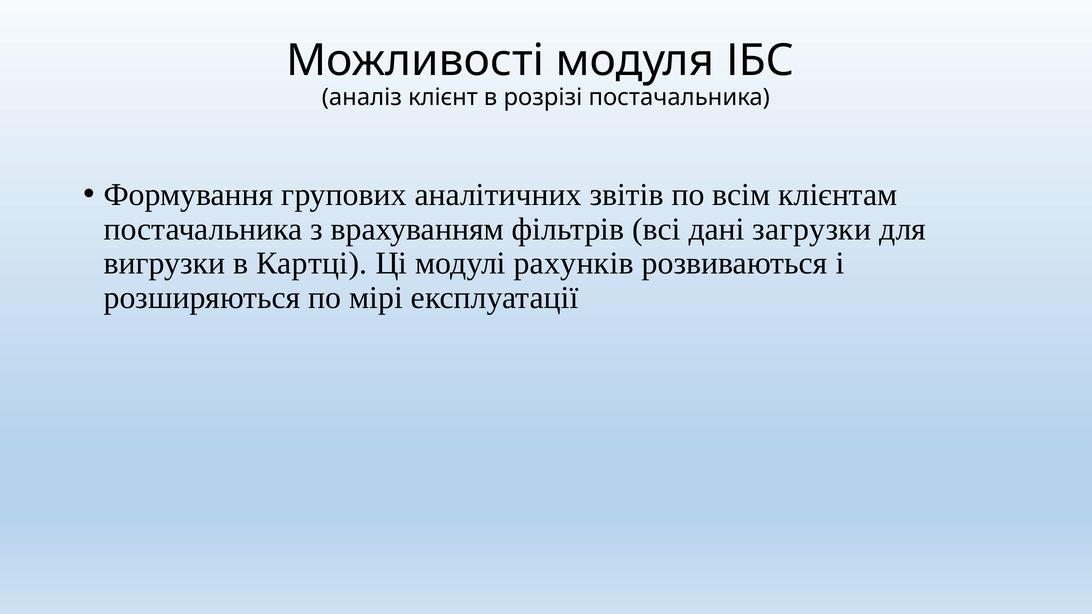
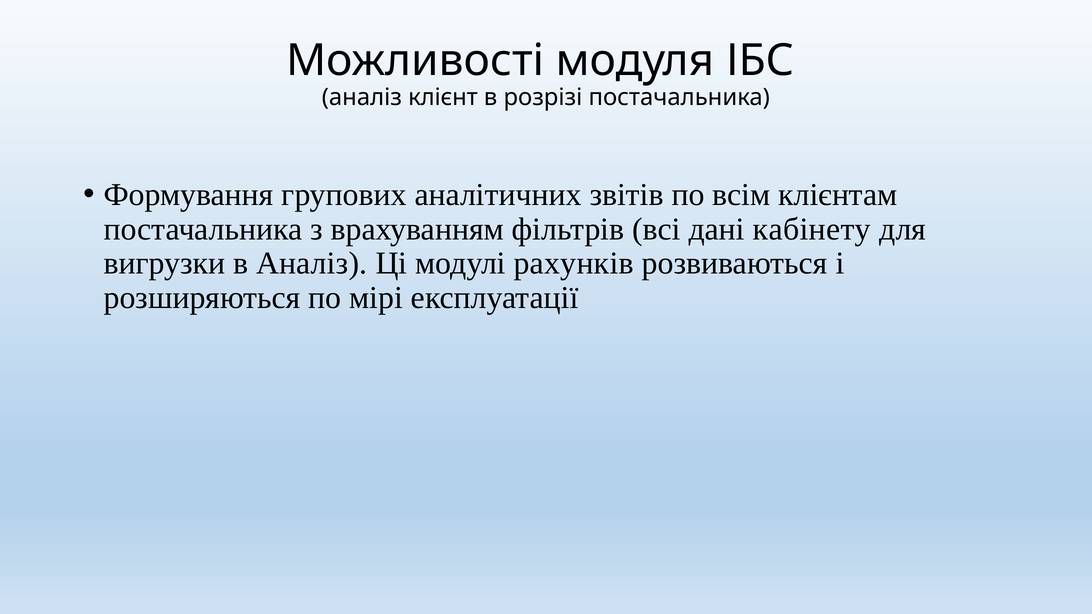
загрузки: загрузки -> кабінету
в Картці: Картці -> Аналіз
